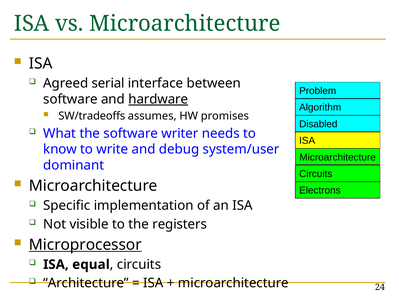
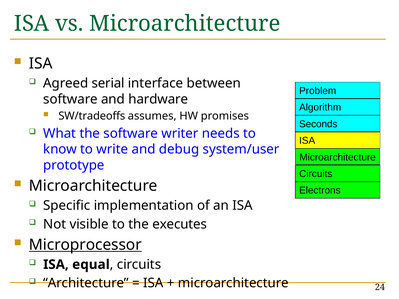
hardware underline: present -> none
Disabled: Disabled -> Seconds
dominant: dominant -> prototype
registers: registers -> executes
